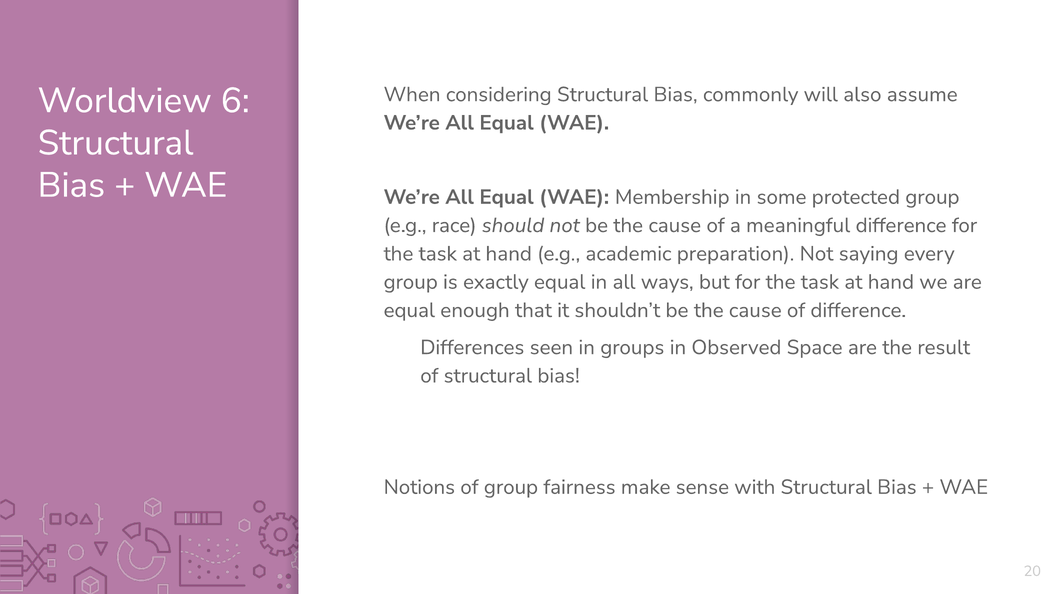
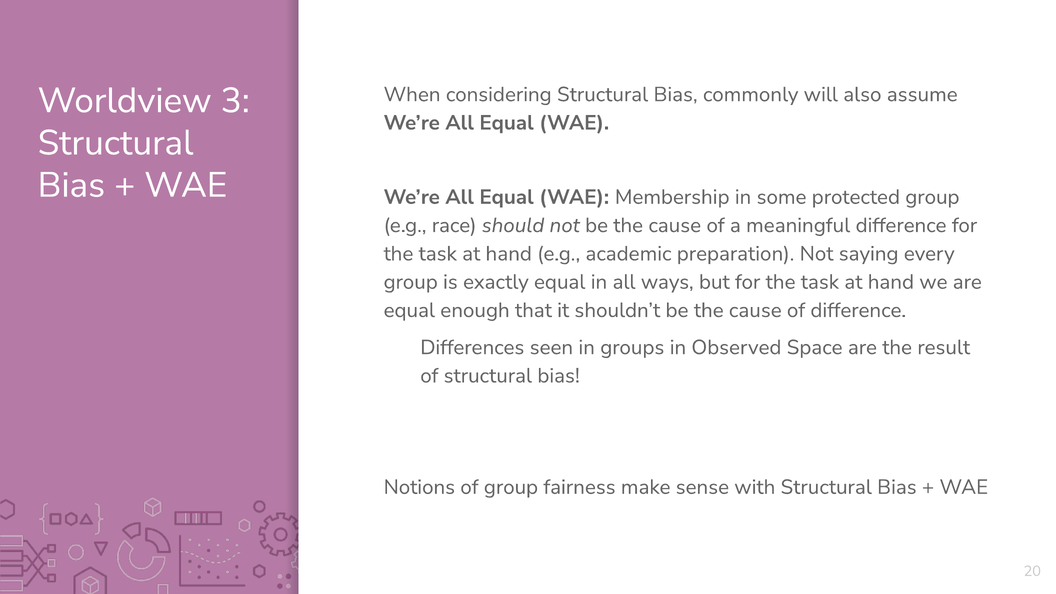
6: 6 -> 3
